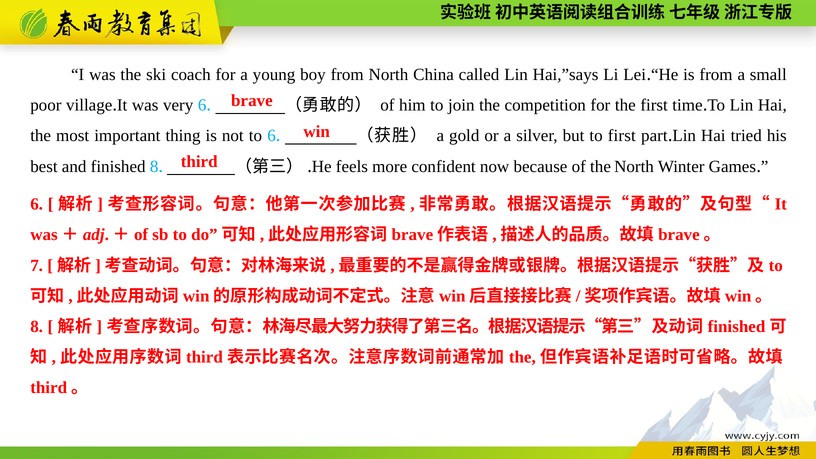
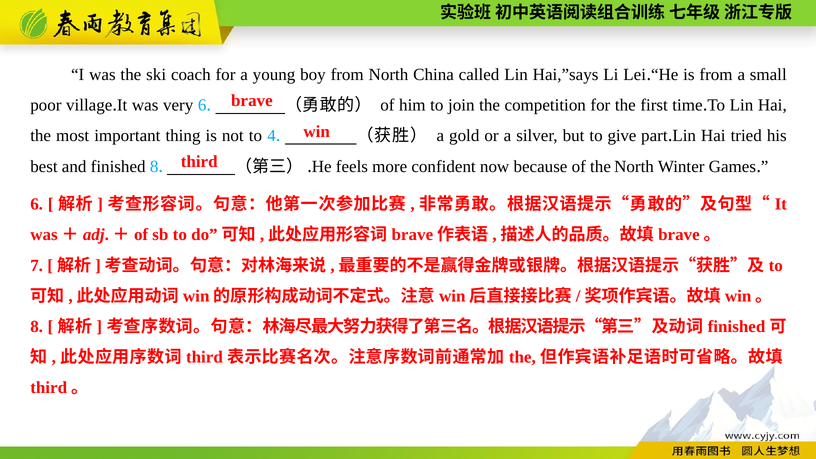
to 6: 6 -> 4
to first: first -> give
